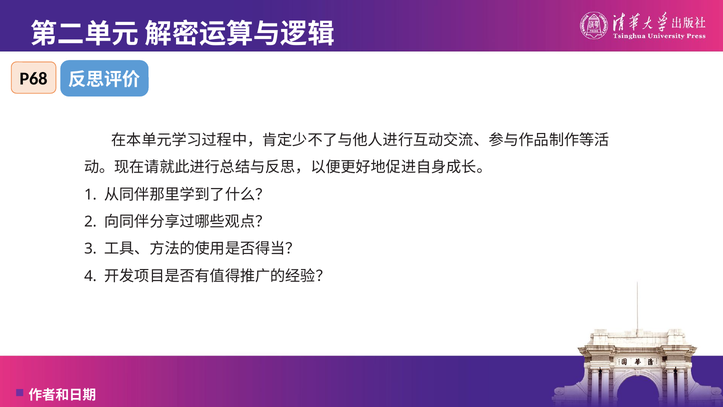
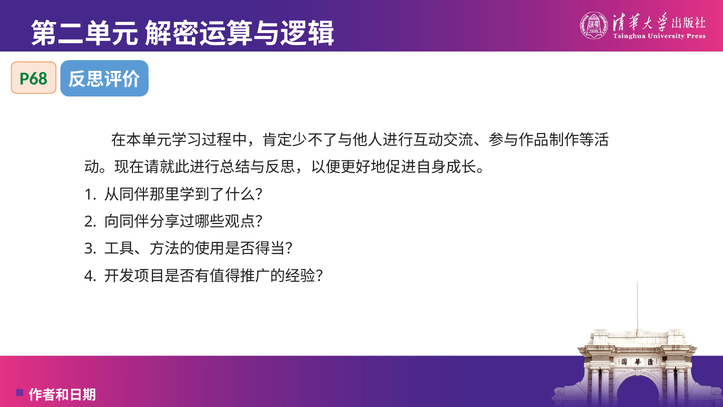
P68 colour: black -> green
